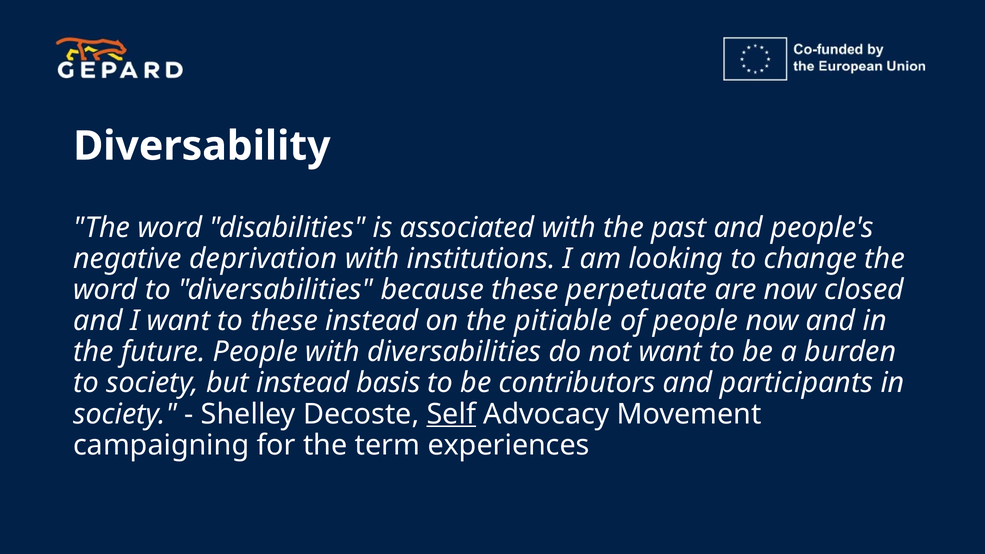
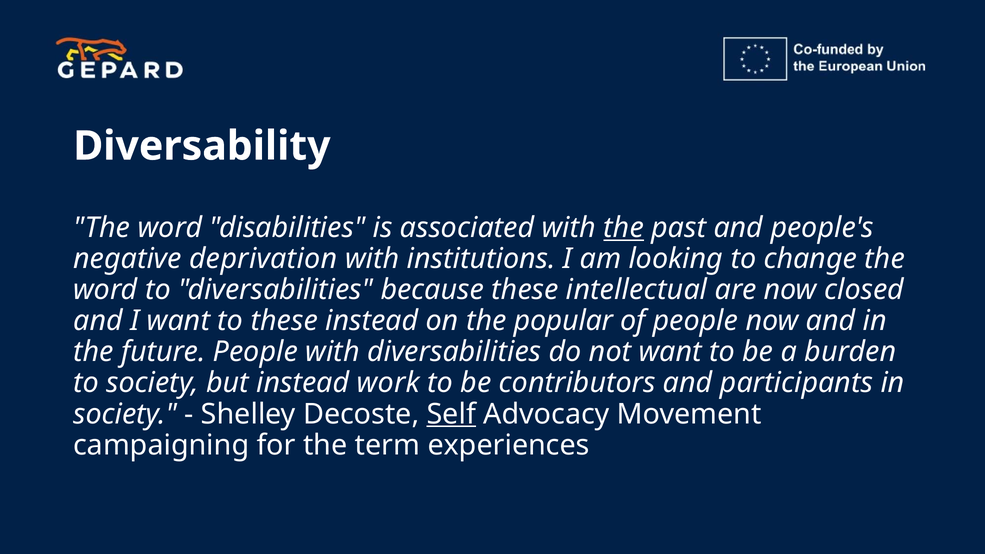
the at (624, 228) underline: none -> present
perpetuate: perpetuate -> intellectual
pitiable: pitiable -> popular
basis: basis -> work
